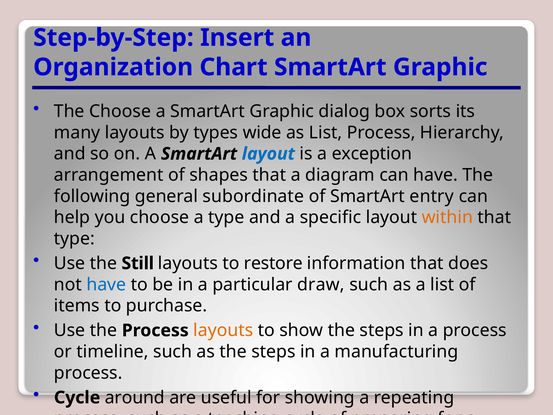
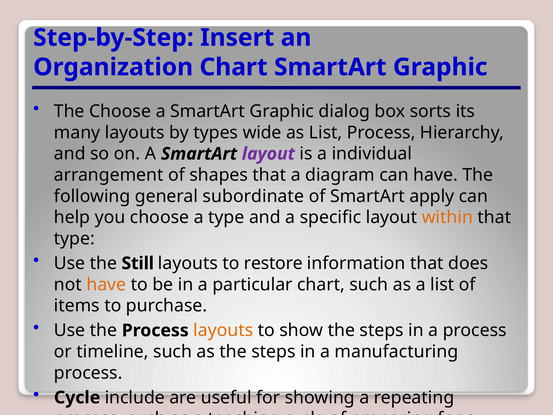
layout at (268, 154) colour: blue -> purple
exception: exception -> individual
entry: entry -> apply
have at (106, 284) colour: blue -> orange
particular draw: draw -> chart
around: around -> include
